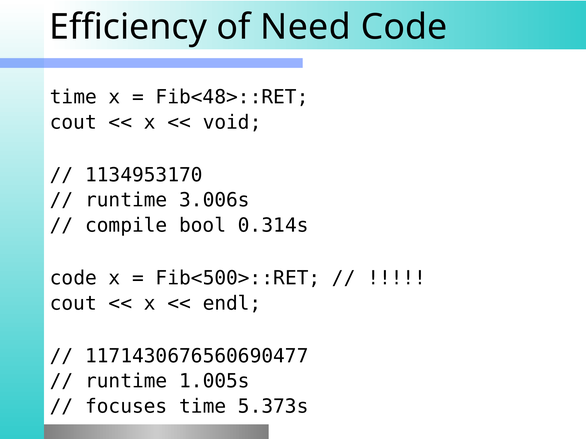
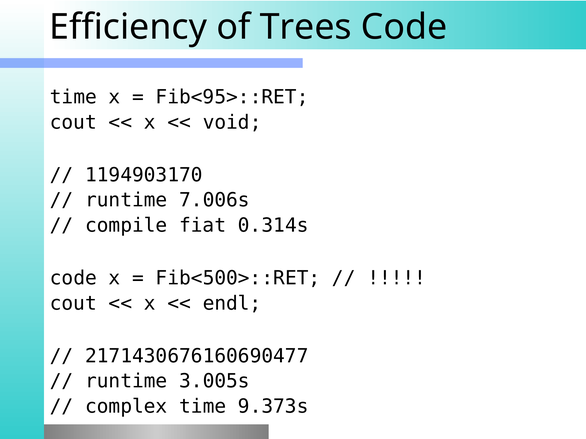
Need: Need -> Trees
Fib<48>::RET: Fib<48>::RET -> Fib<95>::RET
1134953170: 1134953170 -> 1194903170
3.006s: 3.006s -> 7.006s
bool: bool -> fiat
1171430676560690477: 1171430676560690477 -> 2171430676160690477
1.005s: 1.005s -> 3.005s
focuses: focuses -> complex
5.373s: 5.373s -> 9.373s
